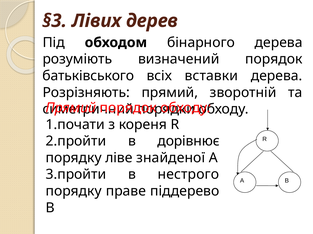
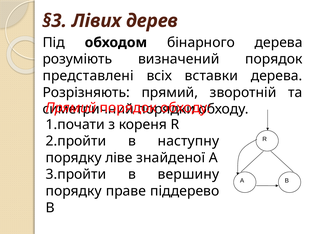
батьківського: батьківського -> представлені
дорівнює: дорівнює -> наступну
нестрого: нестрого -> вершину
